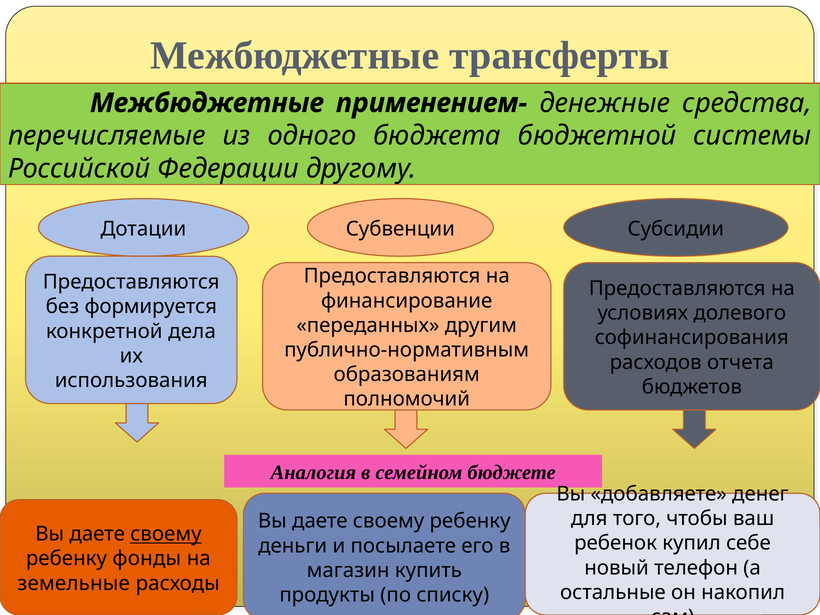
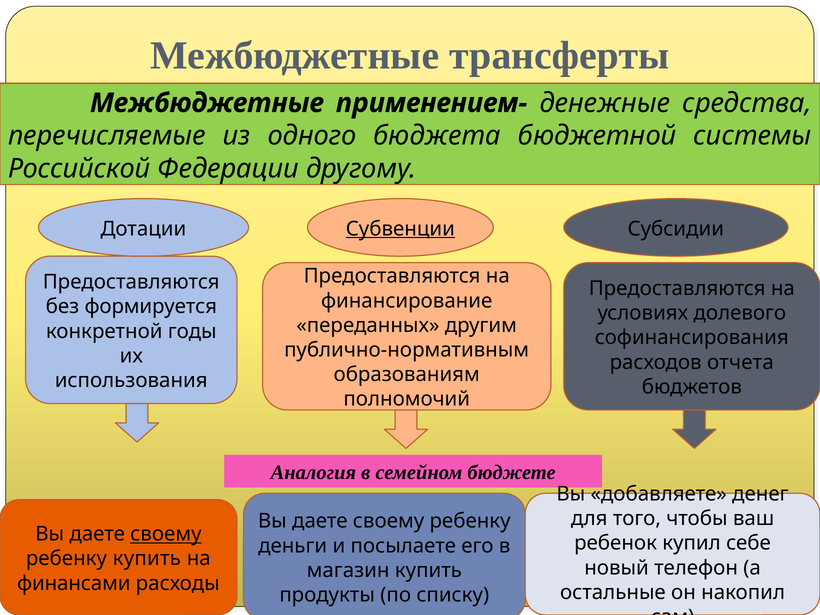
Субвенции underline: none -> present
дела: дела -> годы
ребенку фонды: фонды -> купить
земельные: земельные -> финансами
